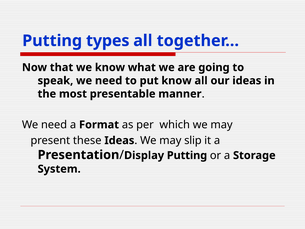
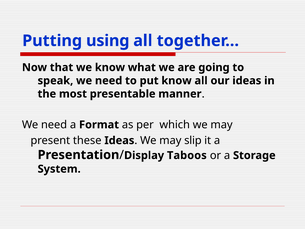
types: types -> using
Putting at (187, 155): Putting -> Taboos
